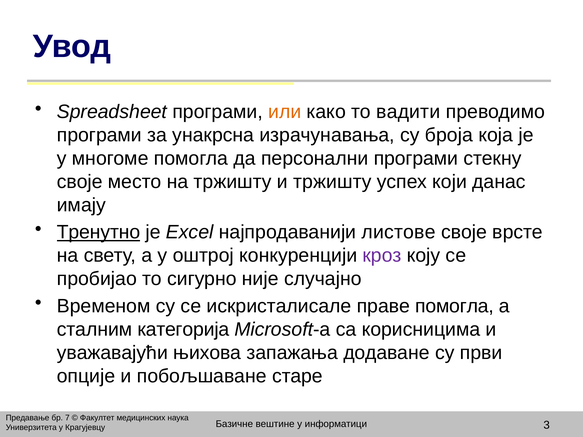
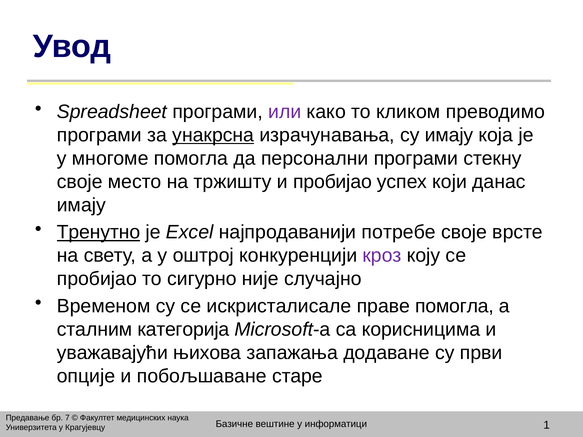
или colour: orange -> purple
вадити: вадити -> кликом
унакрсна underline: none -> present
су броја: броја -> имају
и тржишту: тржишту -> пробијао
листове: листове -> потребе
3: 3 -> 1
